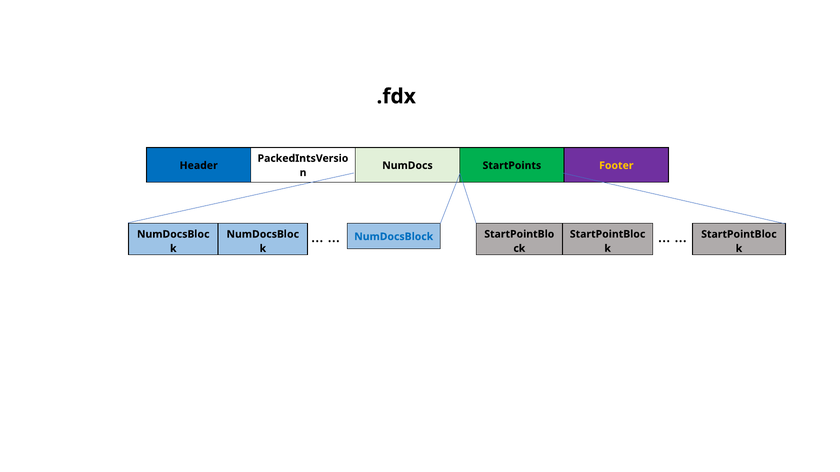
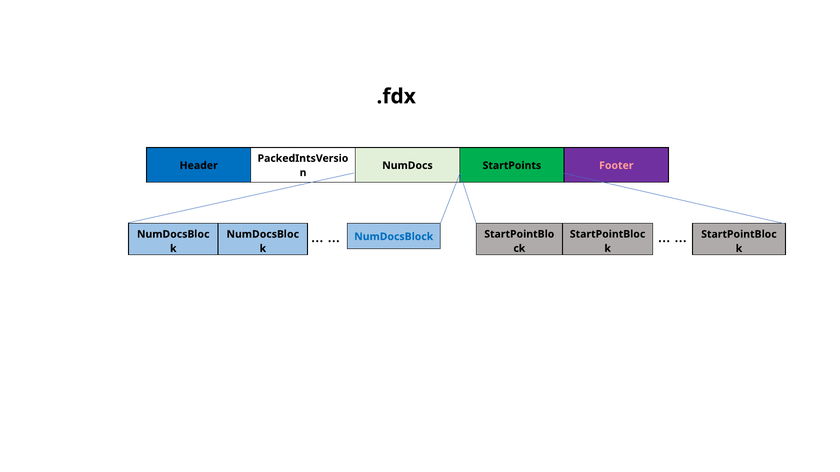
Footer colour: yellow -> pink
